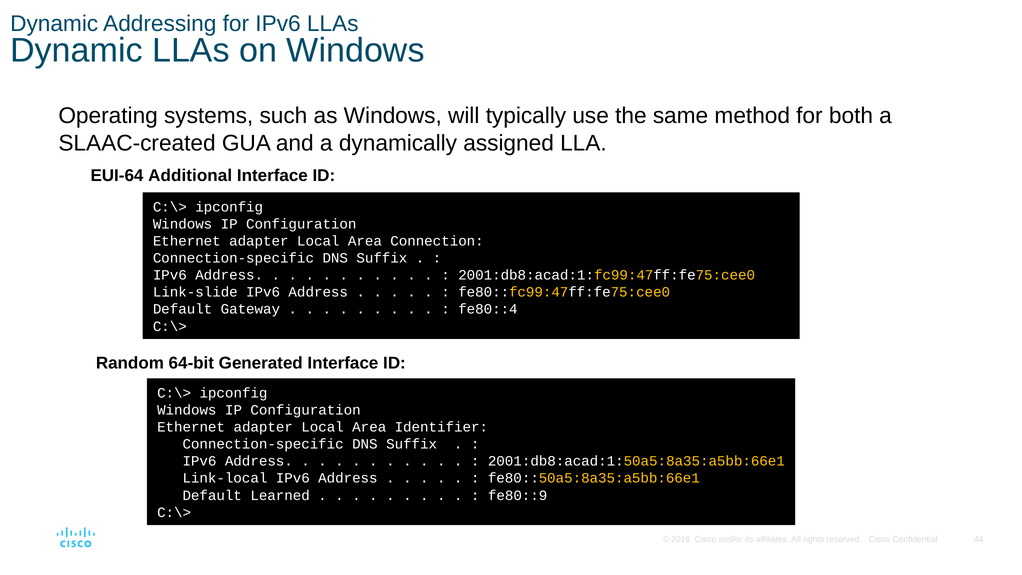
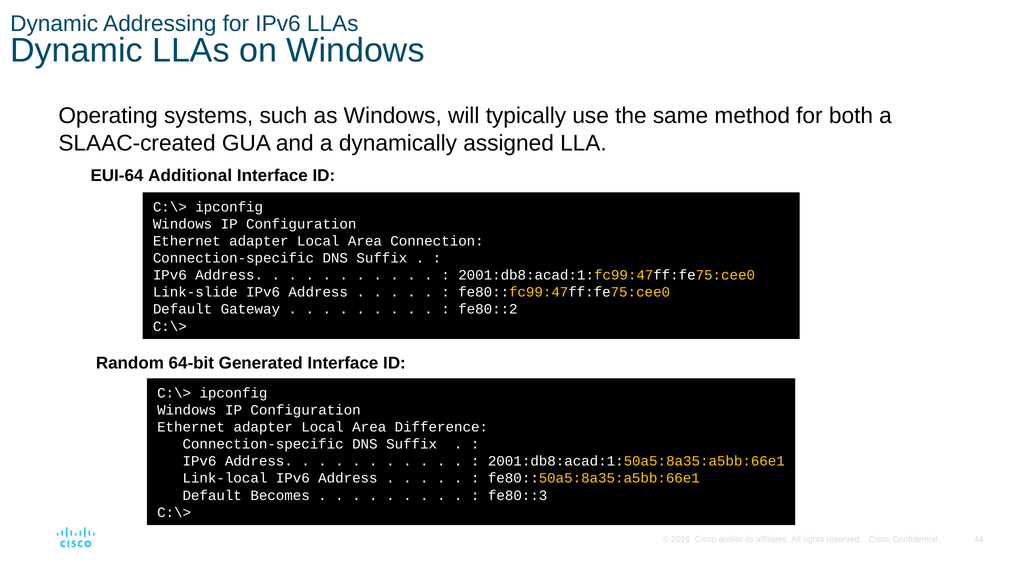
fe80::4: fe80::4 -> fe80::2
Identifier: Identifier -> Difference
Learned: Learned -> Becomes
fe80::9: fe80::9 -> fe80::3
